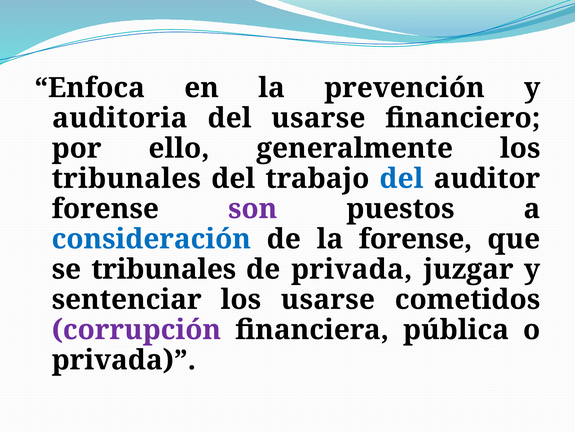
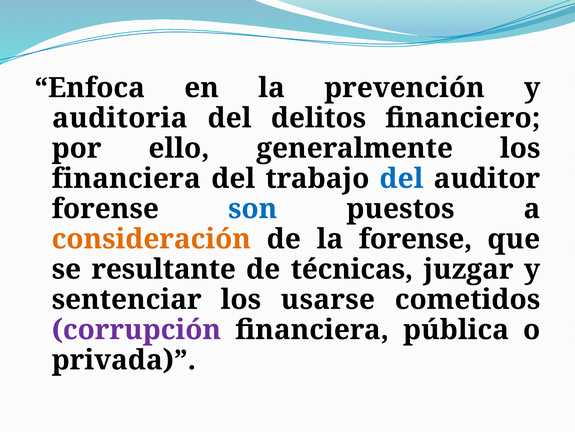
del usarse: usarse -> delitos
tribunales at (126, 178): tribunales -> financiera
son colour: purple -> blue
consideración colour: blue -> orange
se tribunales: tribunales -> resultante
de privada: privada -> técnicas
